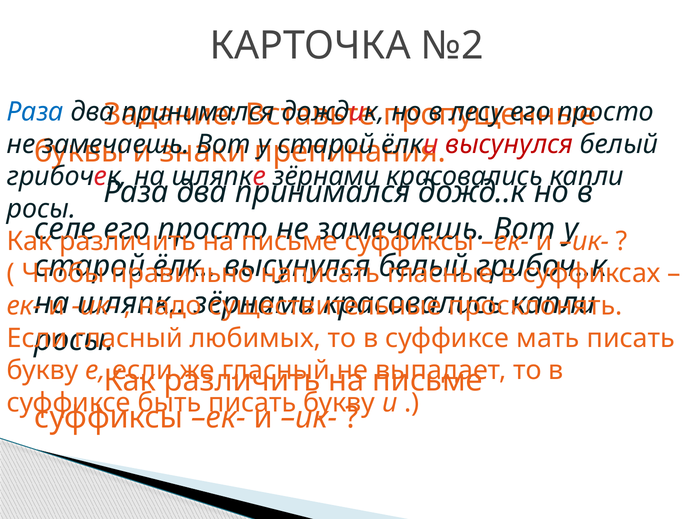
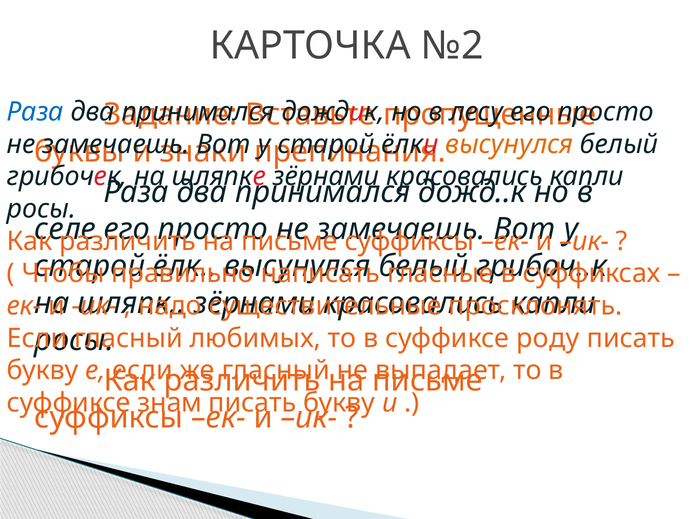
высунулся at (509, 144) colour: red -> orange
мать: мать -> роду
быть: быть -> знам
